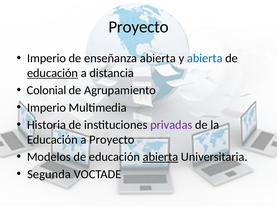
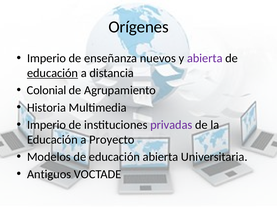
Proyecto at (139, 27): Proyecto -> Orígenes
enseñanza abierta: abierta -> nuevos
abierta at (205, 58) colour: blue -> purple
Imperio at (46, 107): Imperio -> Historia
Historia at (46, 125): Historia -> Imperio
abierta at (161, 157) underline: present -> none
Segunda: Segunda -> Antiguos
